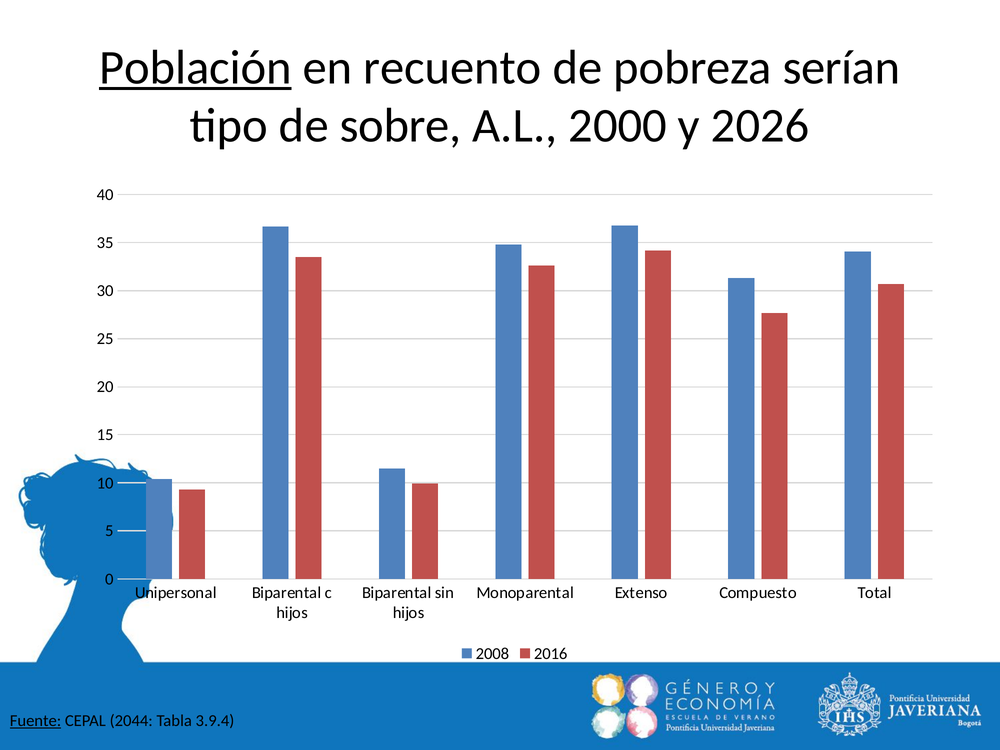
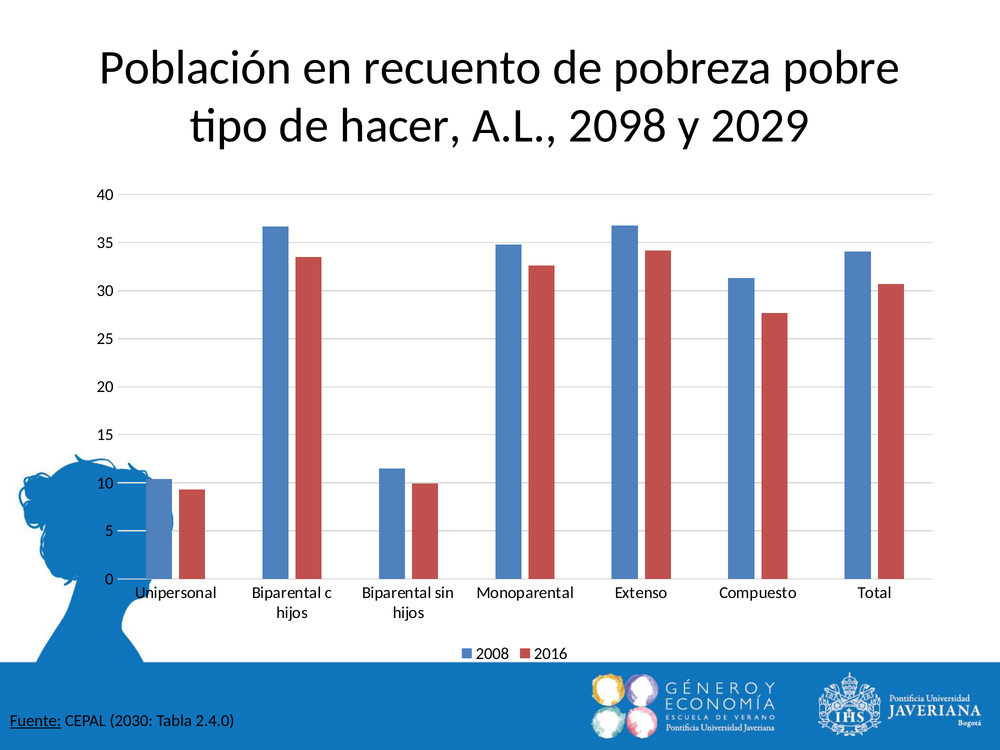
Población underline: present -> none
serían: serían -> pobre
sobre: sobre -> hacer
2000: 2000 -> 2098
2026: 2026 -> 2029
2044: 2044 -> 2030
3.9.4: 3.9.4 -> 2.4.0
